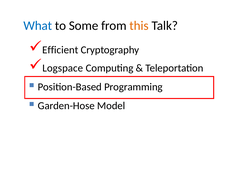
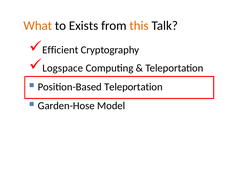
What colour: blue -> orange
Some: Some -> Exists
Position-Based Programming: Programming -> Teleportation
